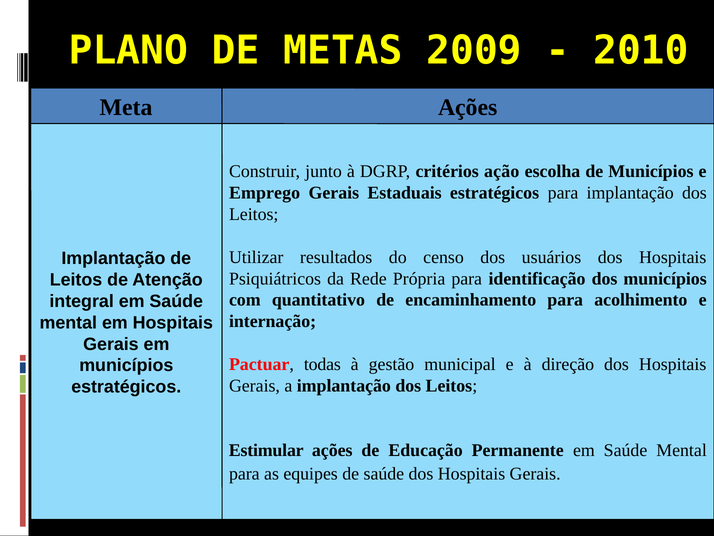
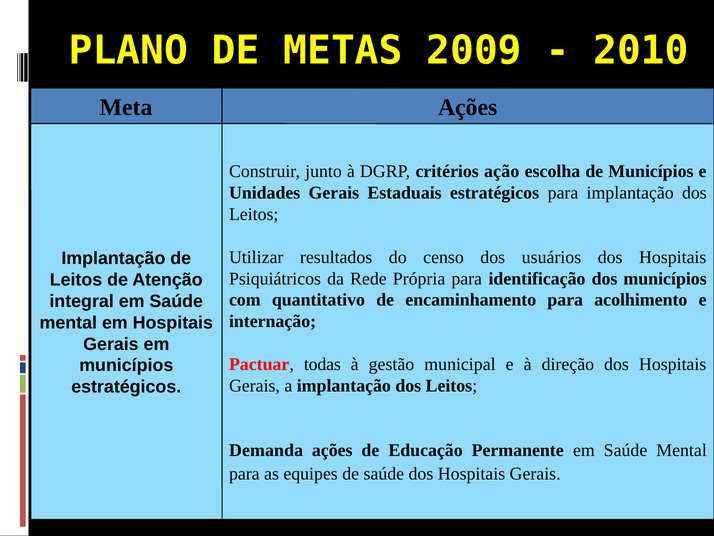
Emprego: Emprego -> Unidades
Estimular: Estimular -> Demanda
